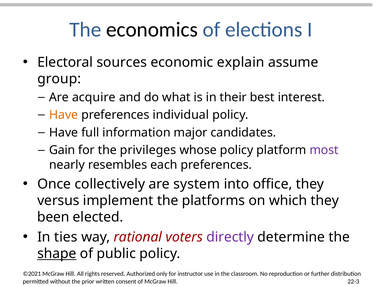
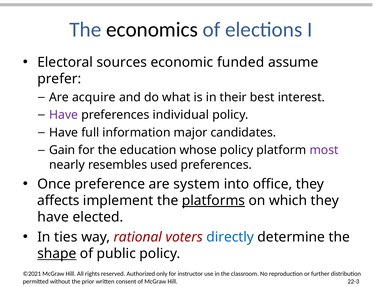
explain: explain -> funded
group: group -> prefer
Have at (64, 115) colour: orange -> purple
privileges: privileges -> education
each: each -> used
collectively: collectively -> preference
versus: versus -> affects
platforms underline: none -> present
been at (53, 217): been -> have
directly colour: purple -> blue
